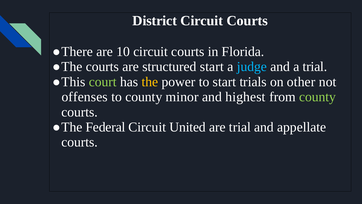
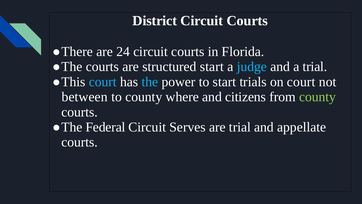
10: 10 -> 24
court at (103, 82) colour: light green -> light blue
the colour: yellow -> light blue
on other: other -> court
offenses: offenses -> between
minor: minor -> where
highest: highest -> citizens
United: United -> Serves
